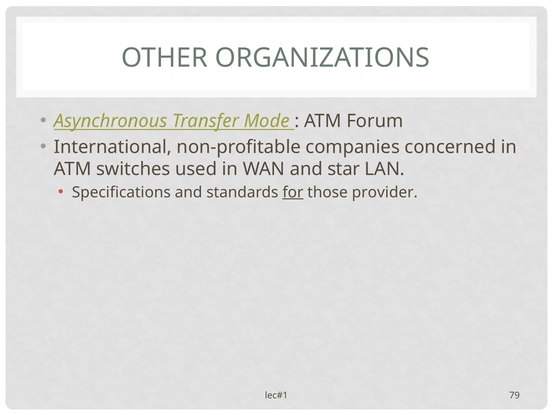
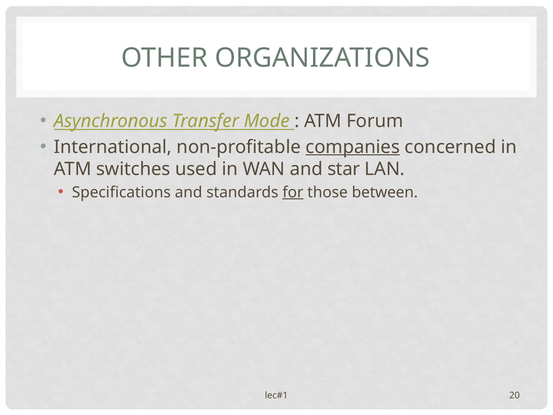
companies underline: none -> present
provider: provider -> between
79: 79 -> 20
